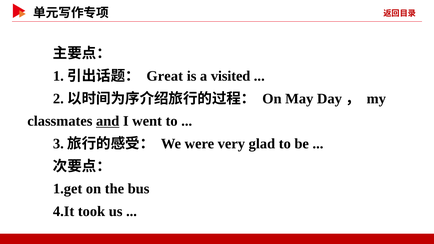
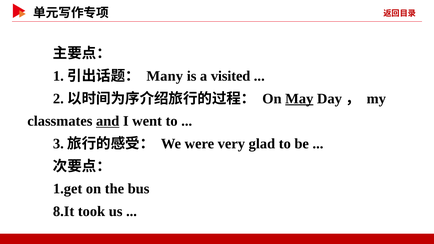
Great: Great -> Many
May underline: none -> present
4.It: 4.It -> 8.It
